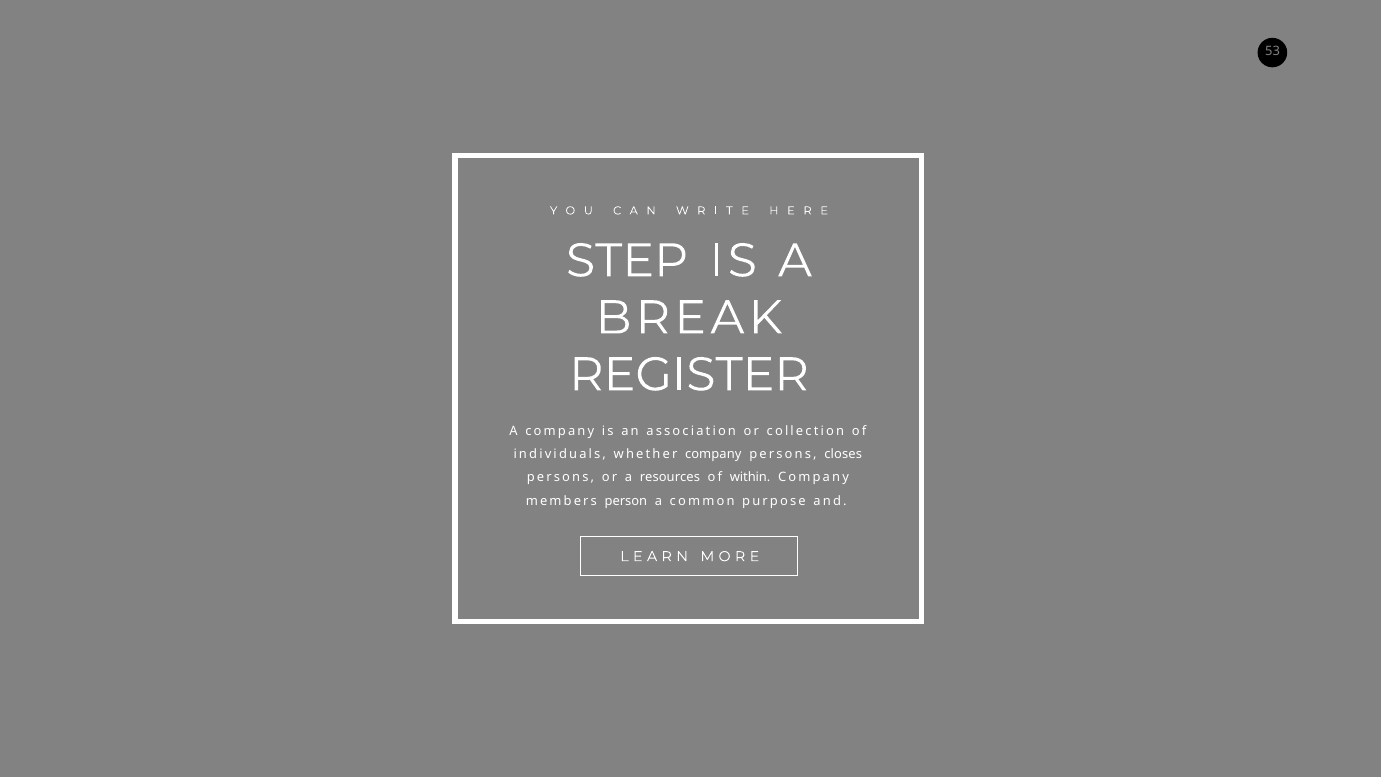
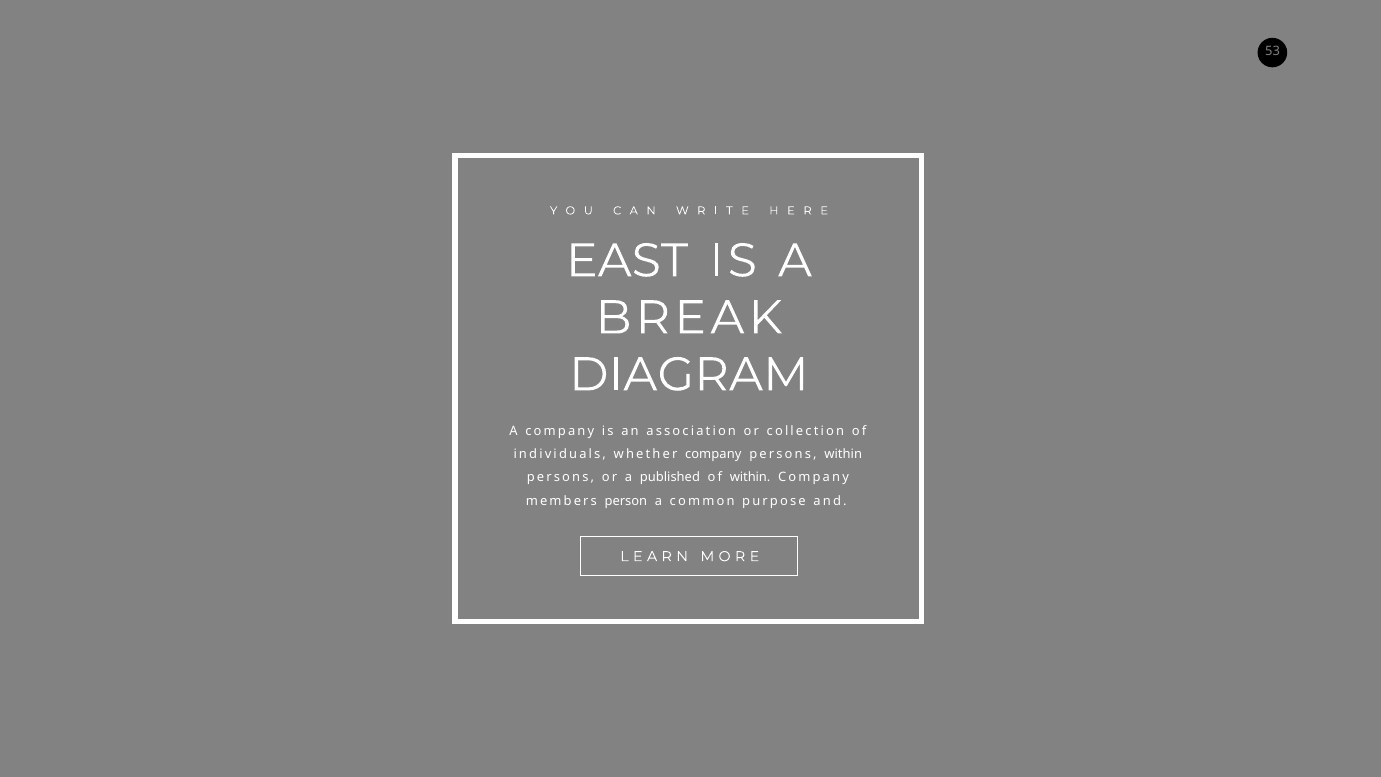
STEP: STEP -> EAST
REGISTER: REGISTER -> DIAGRAM
persons closes: closes -> within
resources: resources -> published
